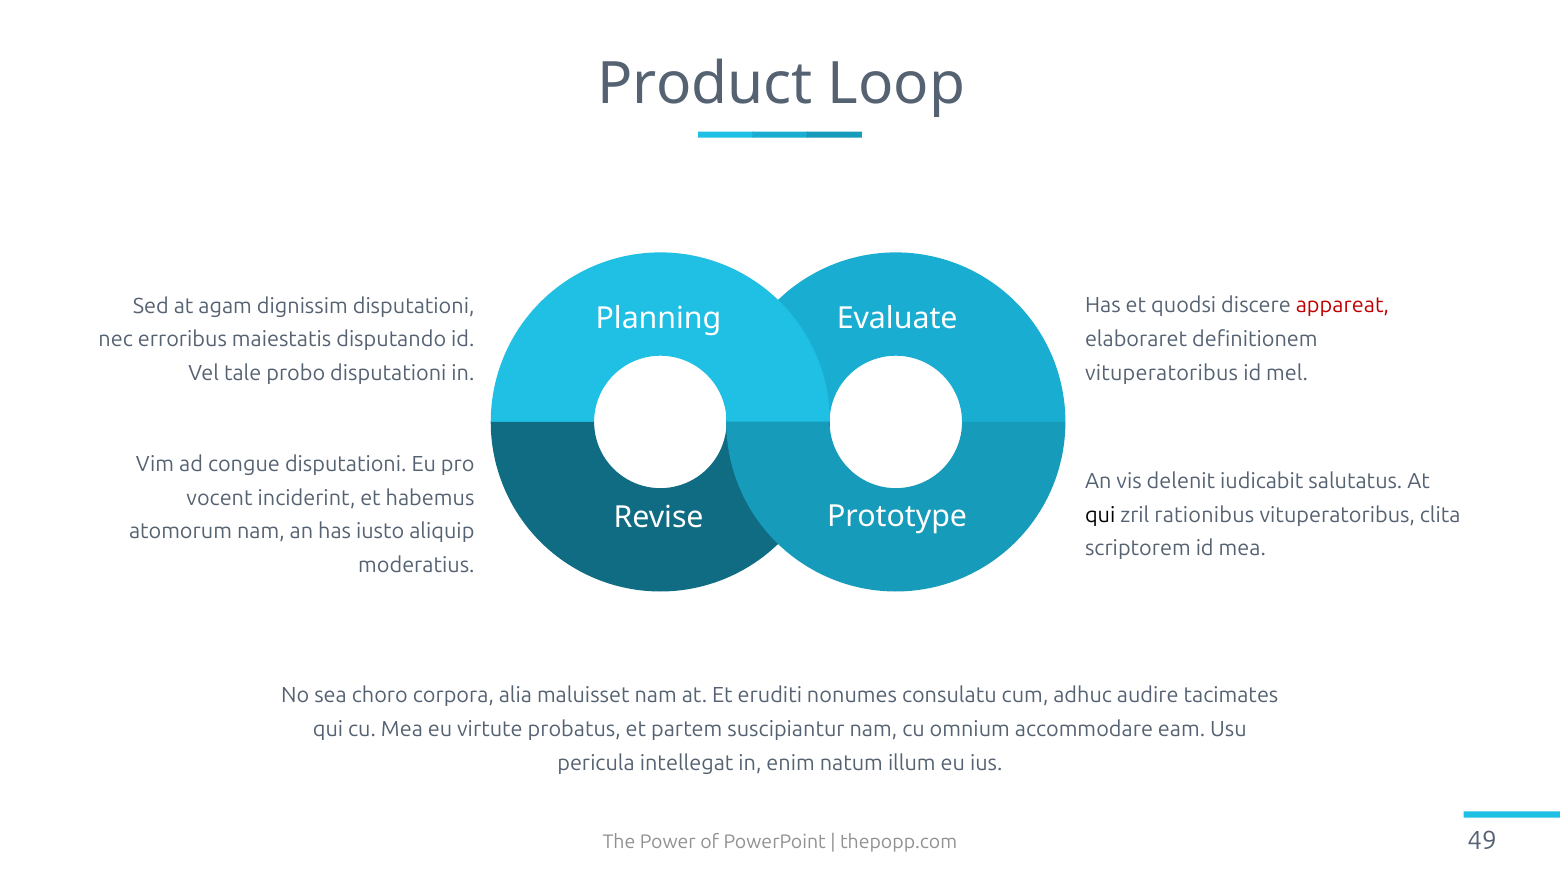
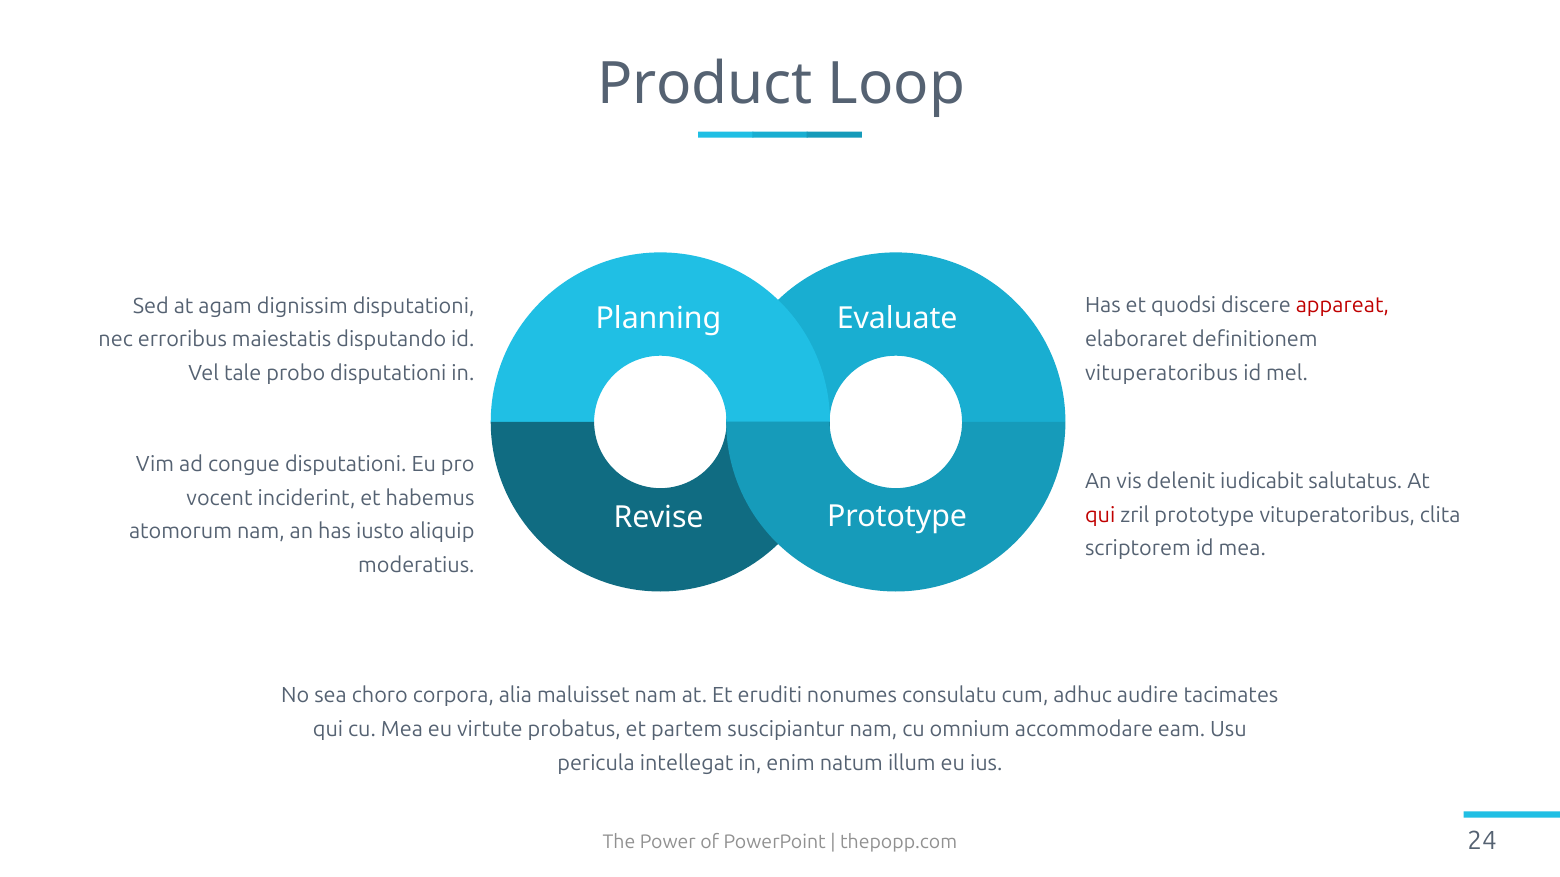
qui at (1100, 515) colour: black -> red
zril rationibus: rationibus -> prototype
49: 49 -> 24
